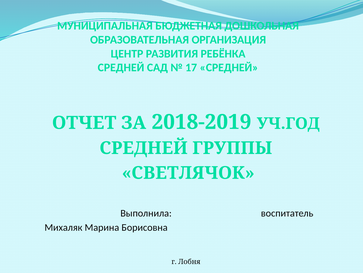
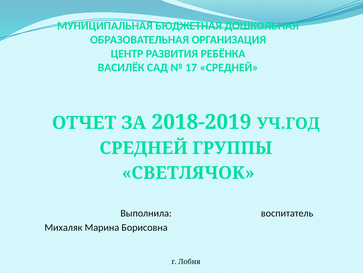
СРЕДНЕЙ at (121, 67): СРЕДНЕЙ -> ВАСИЛЁК
